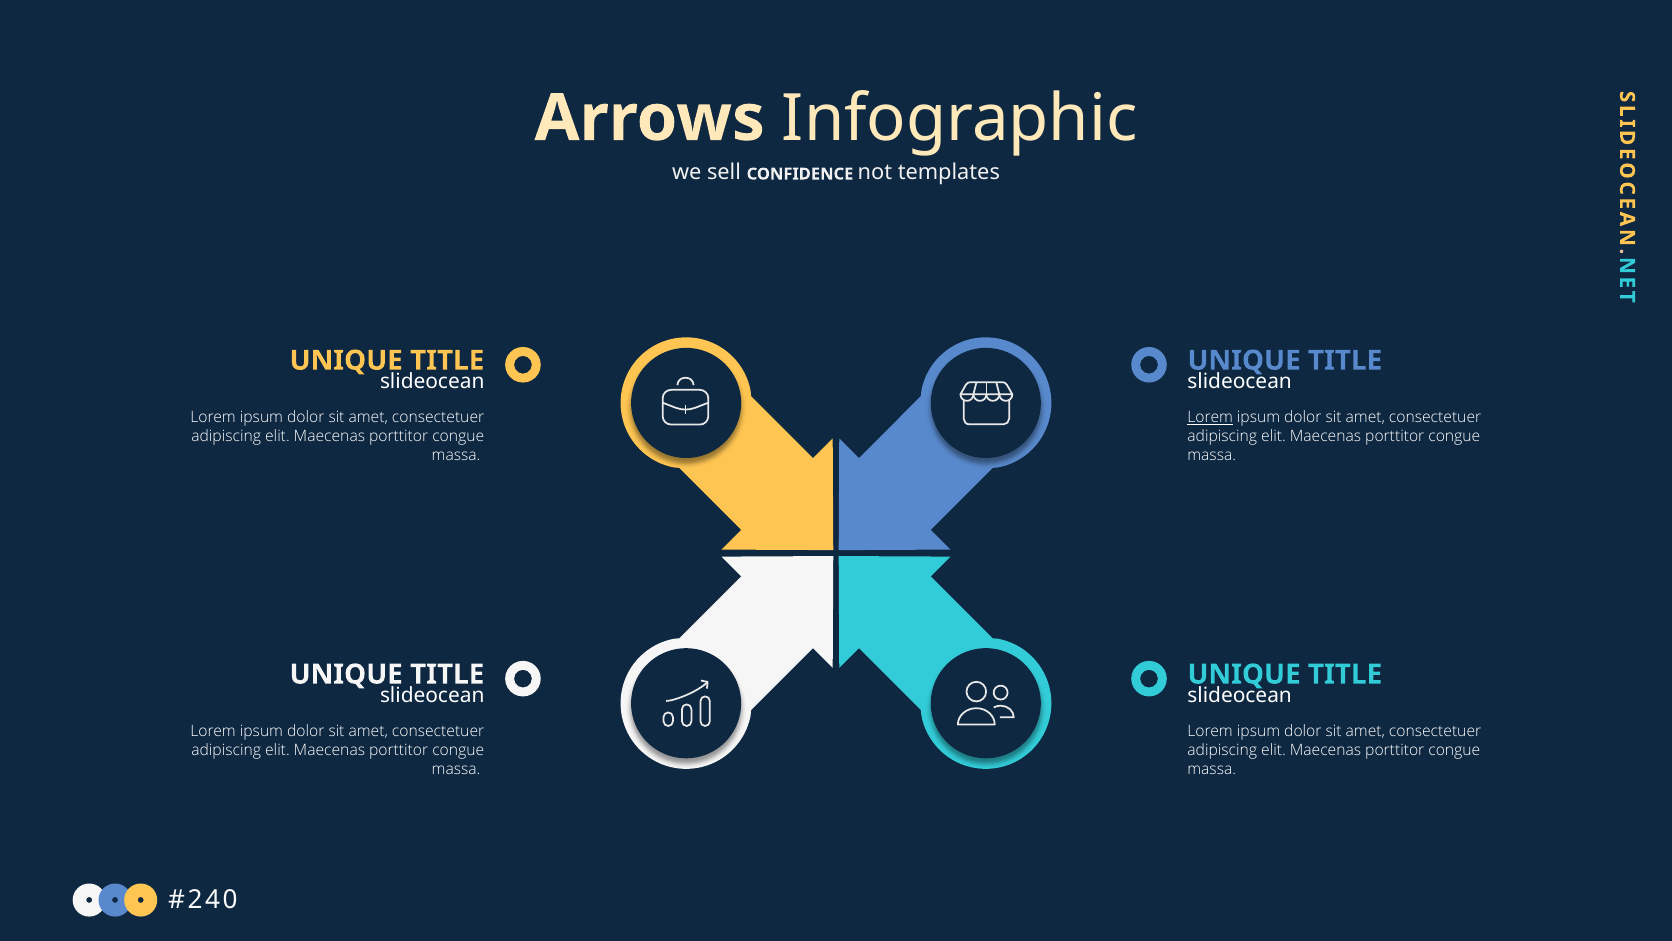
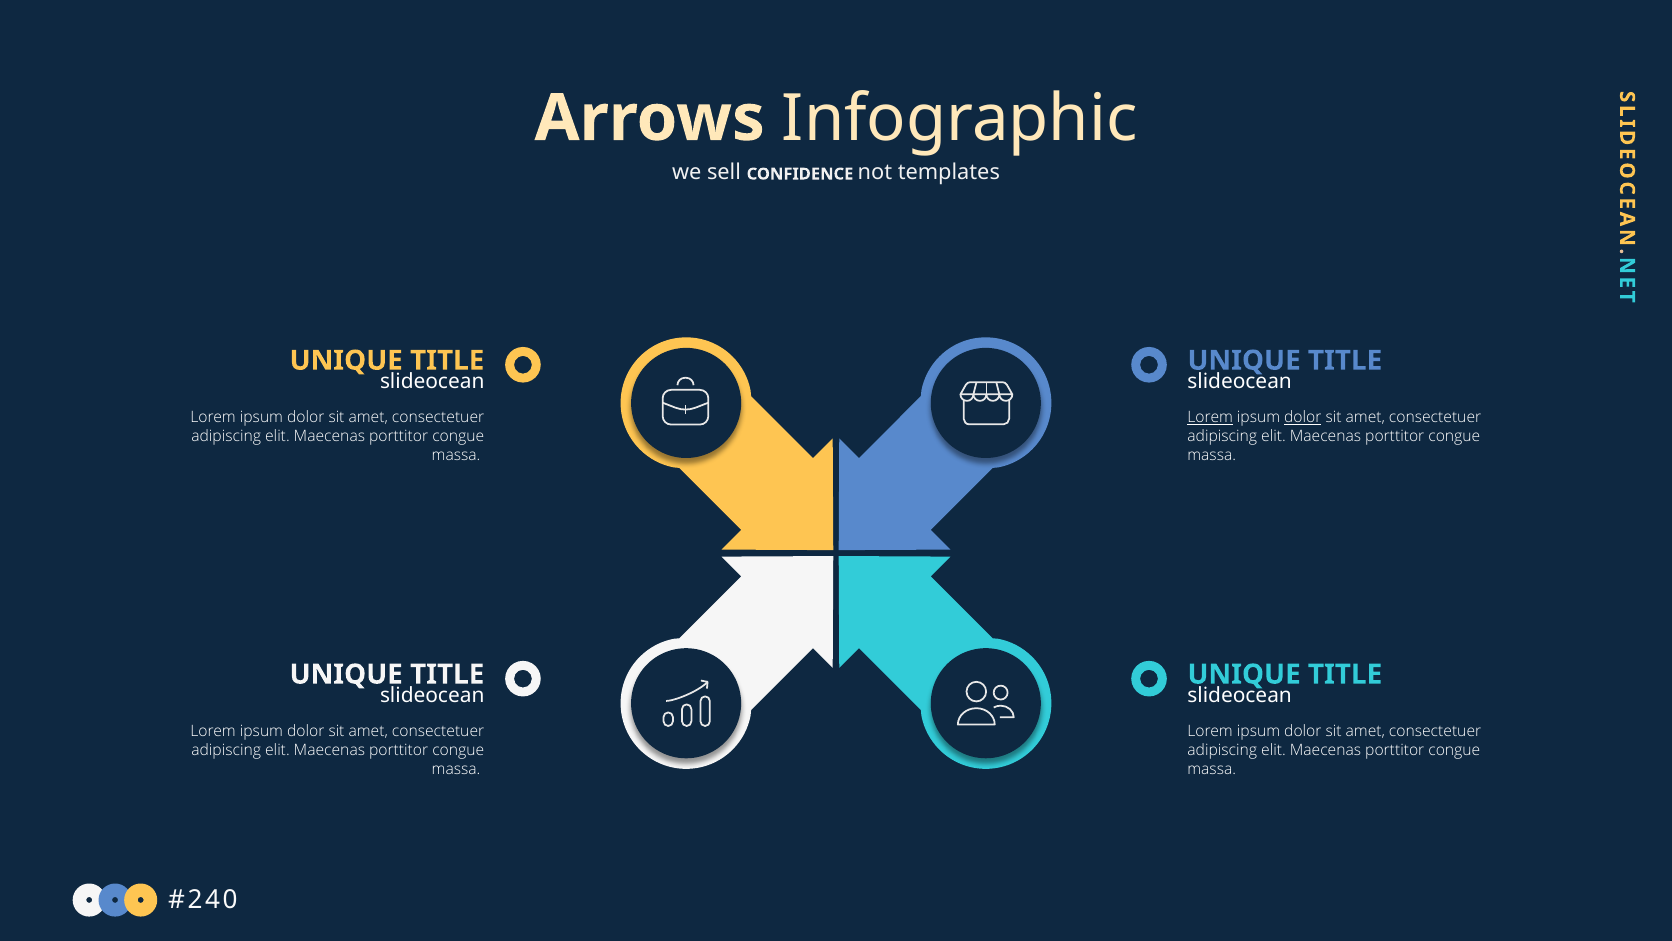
dolor at (1303, 417) underline: none -> present
